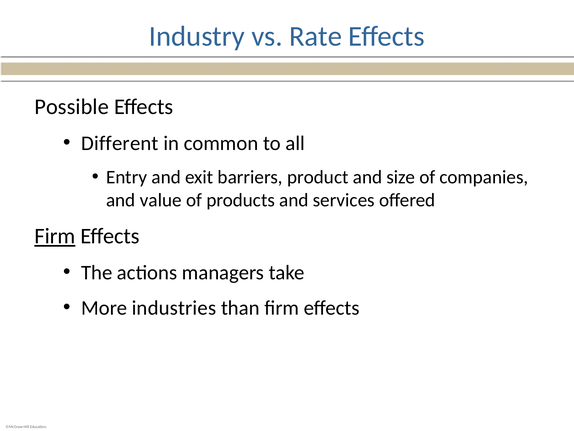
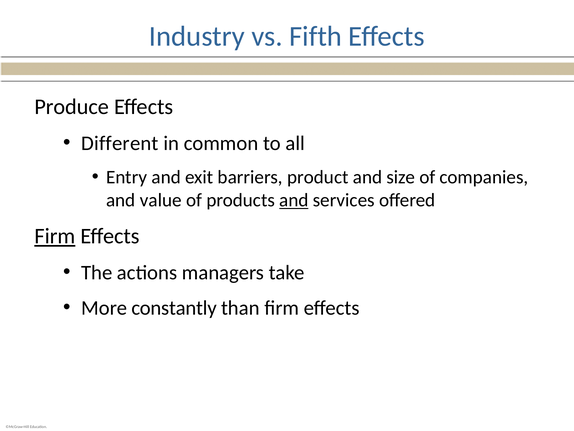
Rate: Rate -> Fifth
Possible: Possible -> Produce
and at (294, 200) underline: none -> present
industries: industries -> constantly
